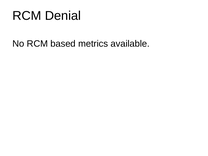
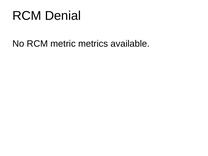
based: based -> metric
